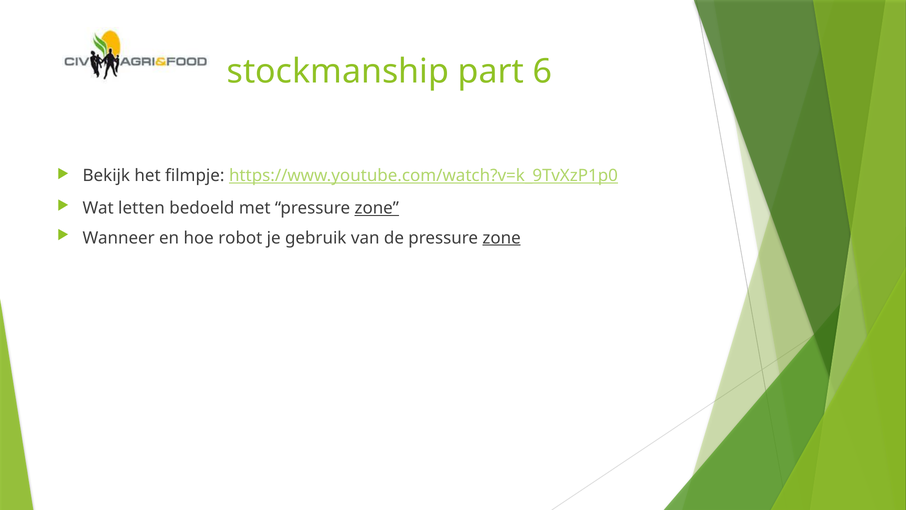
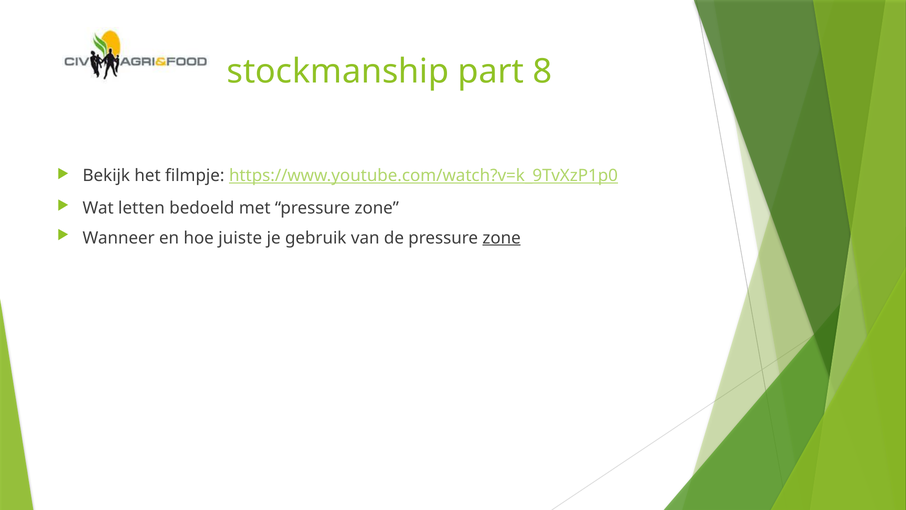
6: 6 -> 8
zone at (377, 208) underline: present -> none
robot: robot -> juiste
